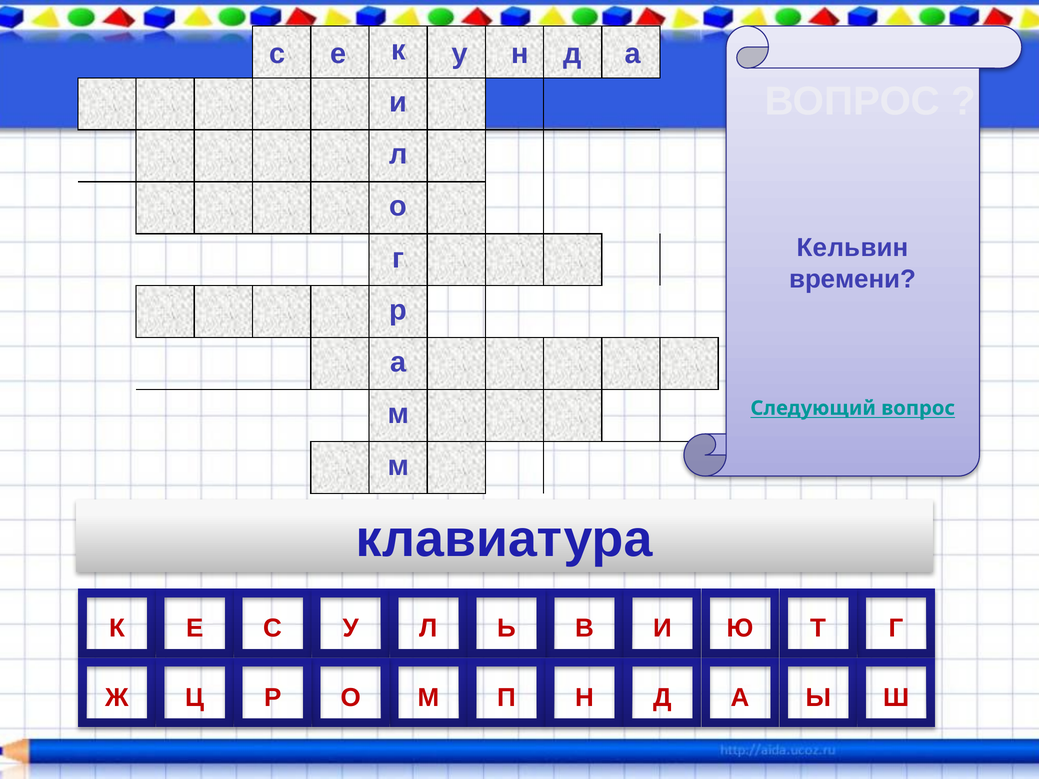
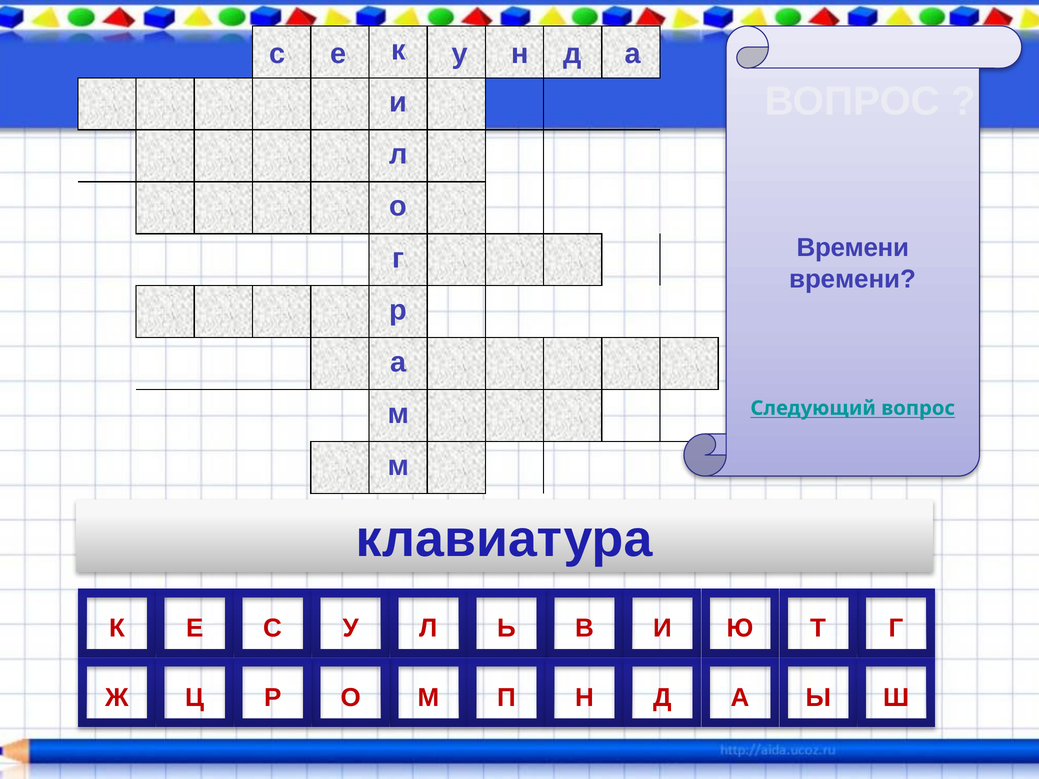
Кельвин at (853, 248): Кельвин -> Времени
